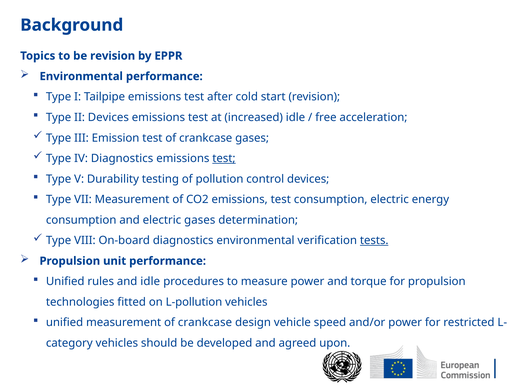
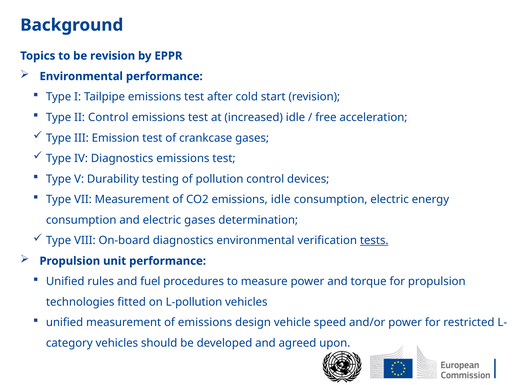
II Devices: Devices -> Control
test at (224, 159) underline: present -> none
CO2 emissions test: test -> idle
and idle: idle -> fuel
measurement of crankcase: crankcase -> emissions
